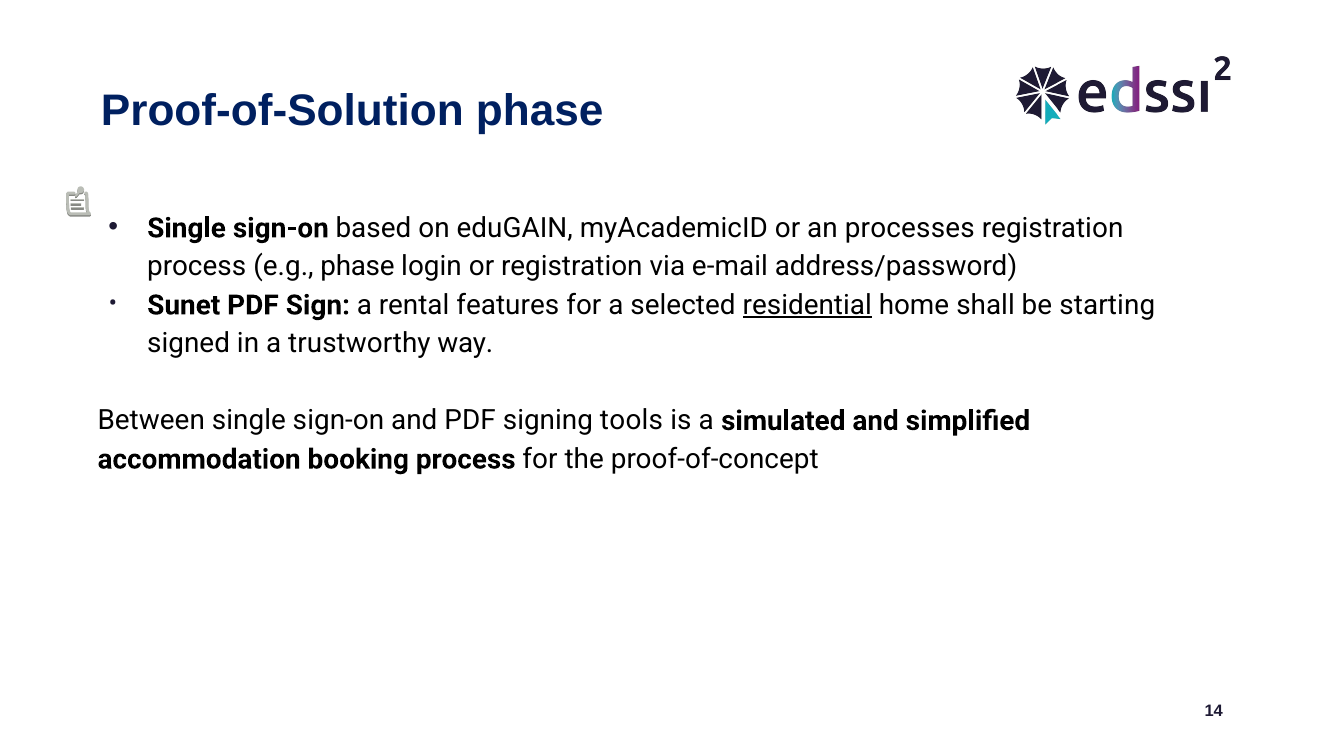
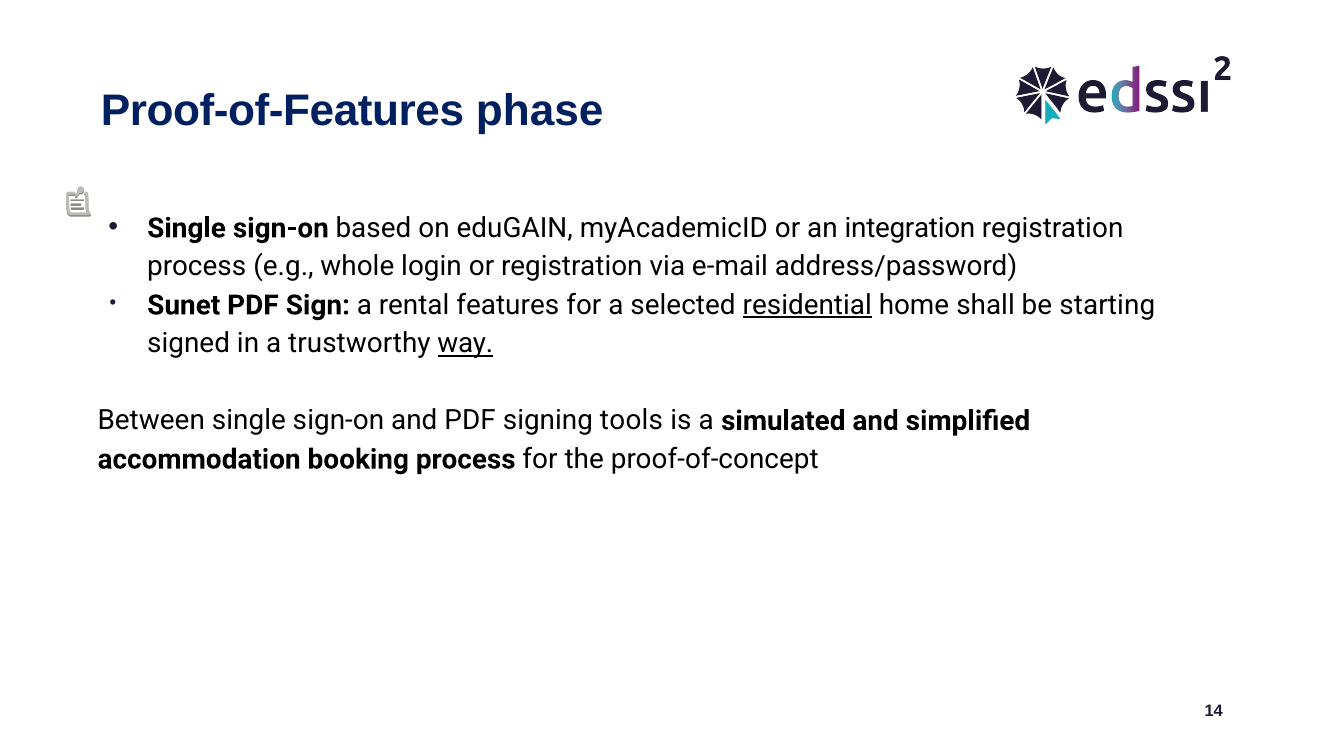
Proof-of-Solution: Proof-of-Solution -> Proof-of-Features
processes: processes -> integration
e.g phase: phase -> whole
way underline: none -> present
